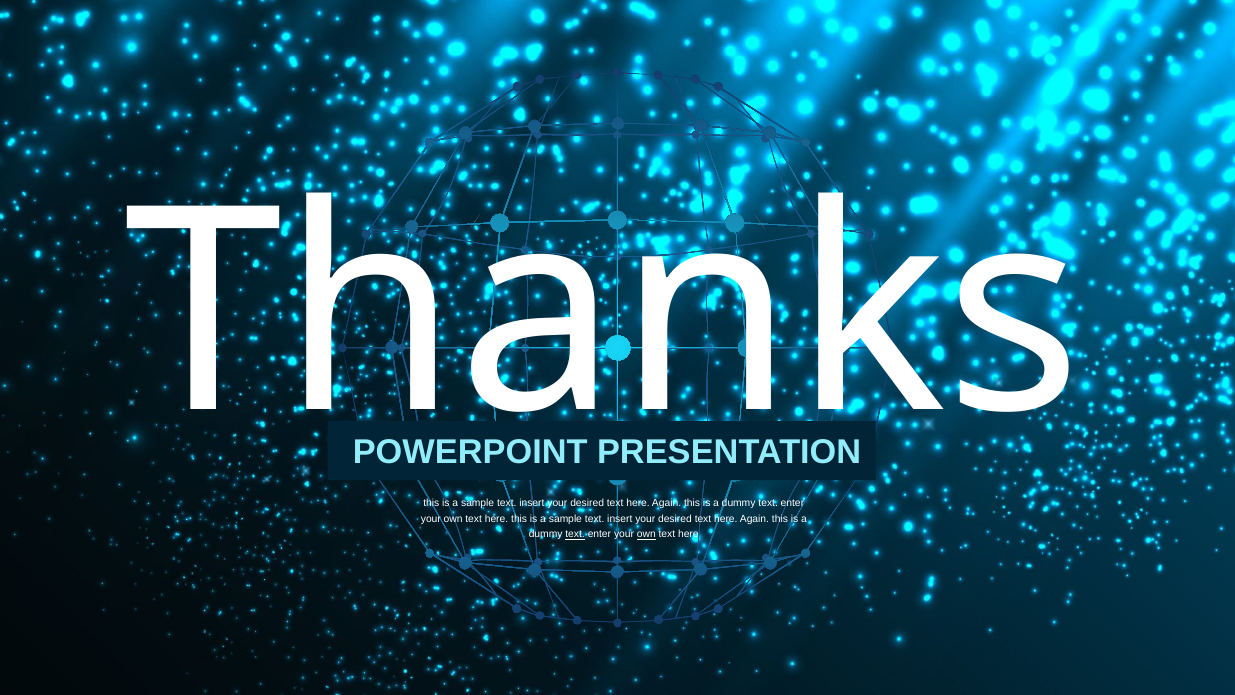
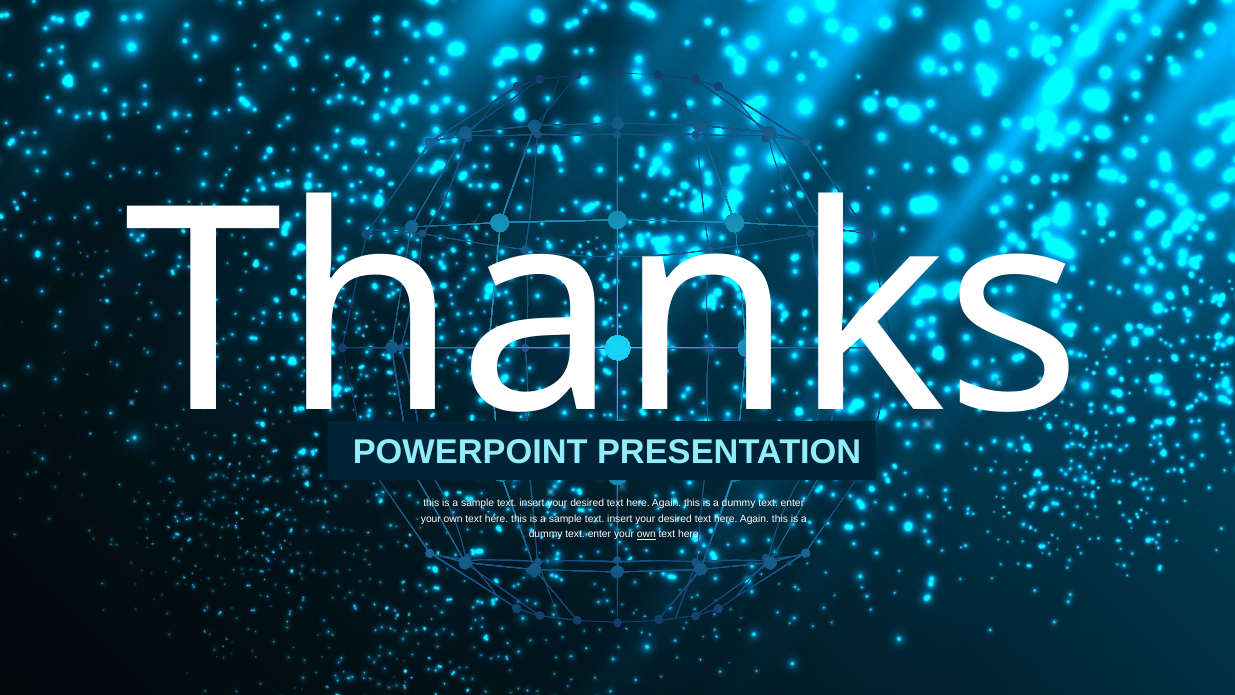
text at (575, 534) underline: present -> none
